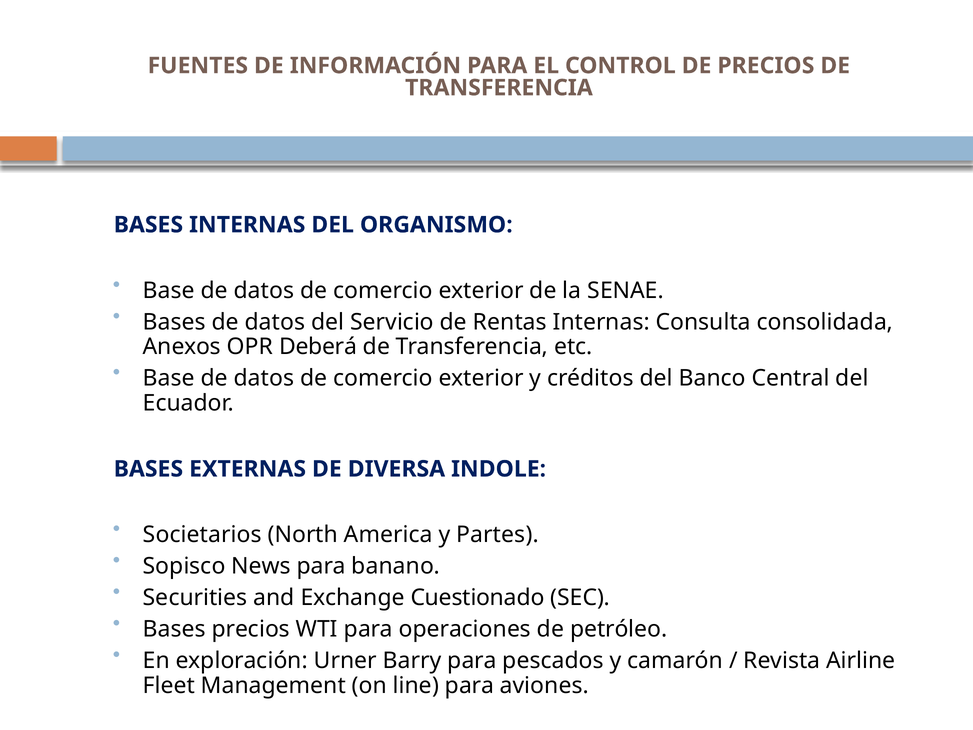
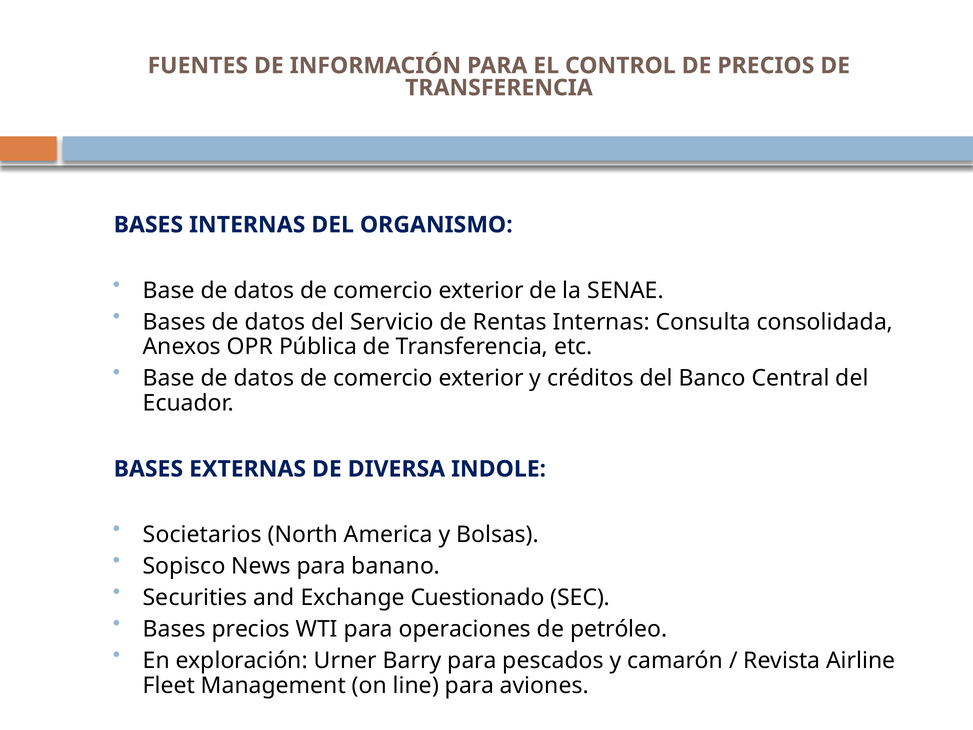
Deberá: Deberá -> Pública
Partes: Partes -> Bolsas
